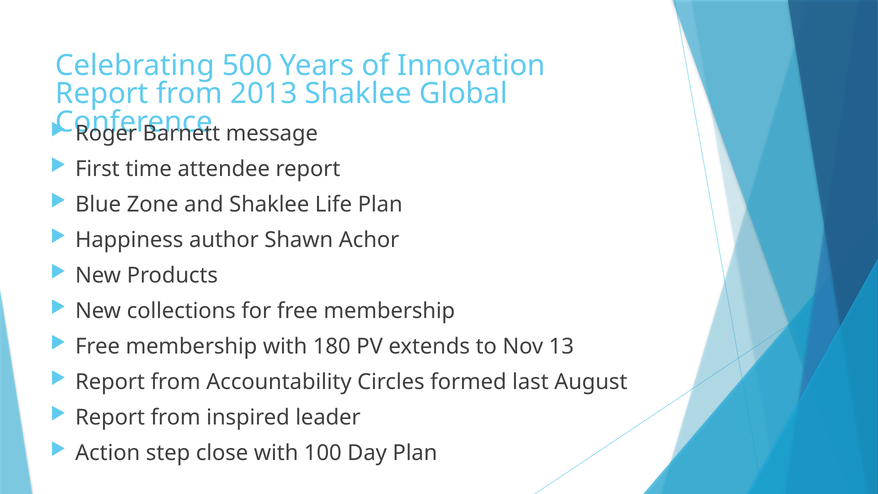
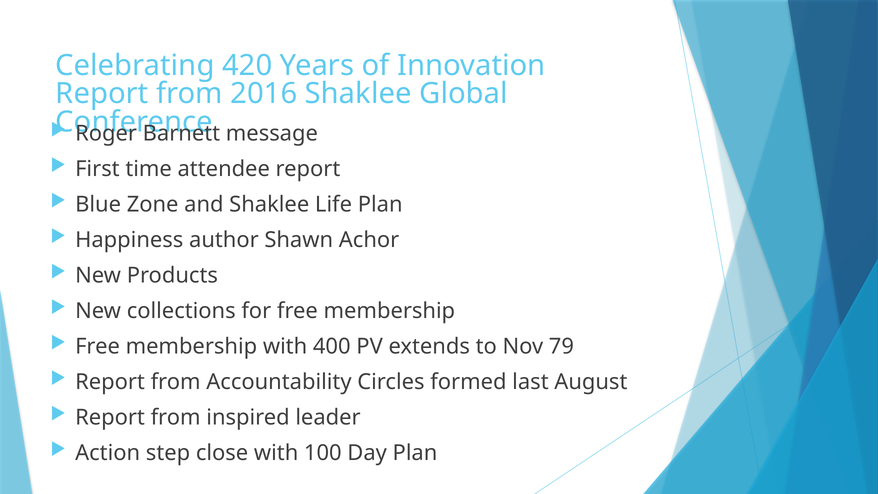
500: 500 -> 420
2013: 2013 -> 2016
180: 180 -> 400
13: 13 -> 79
